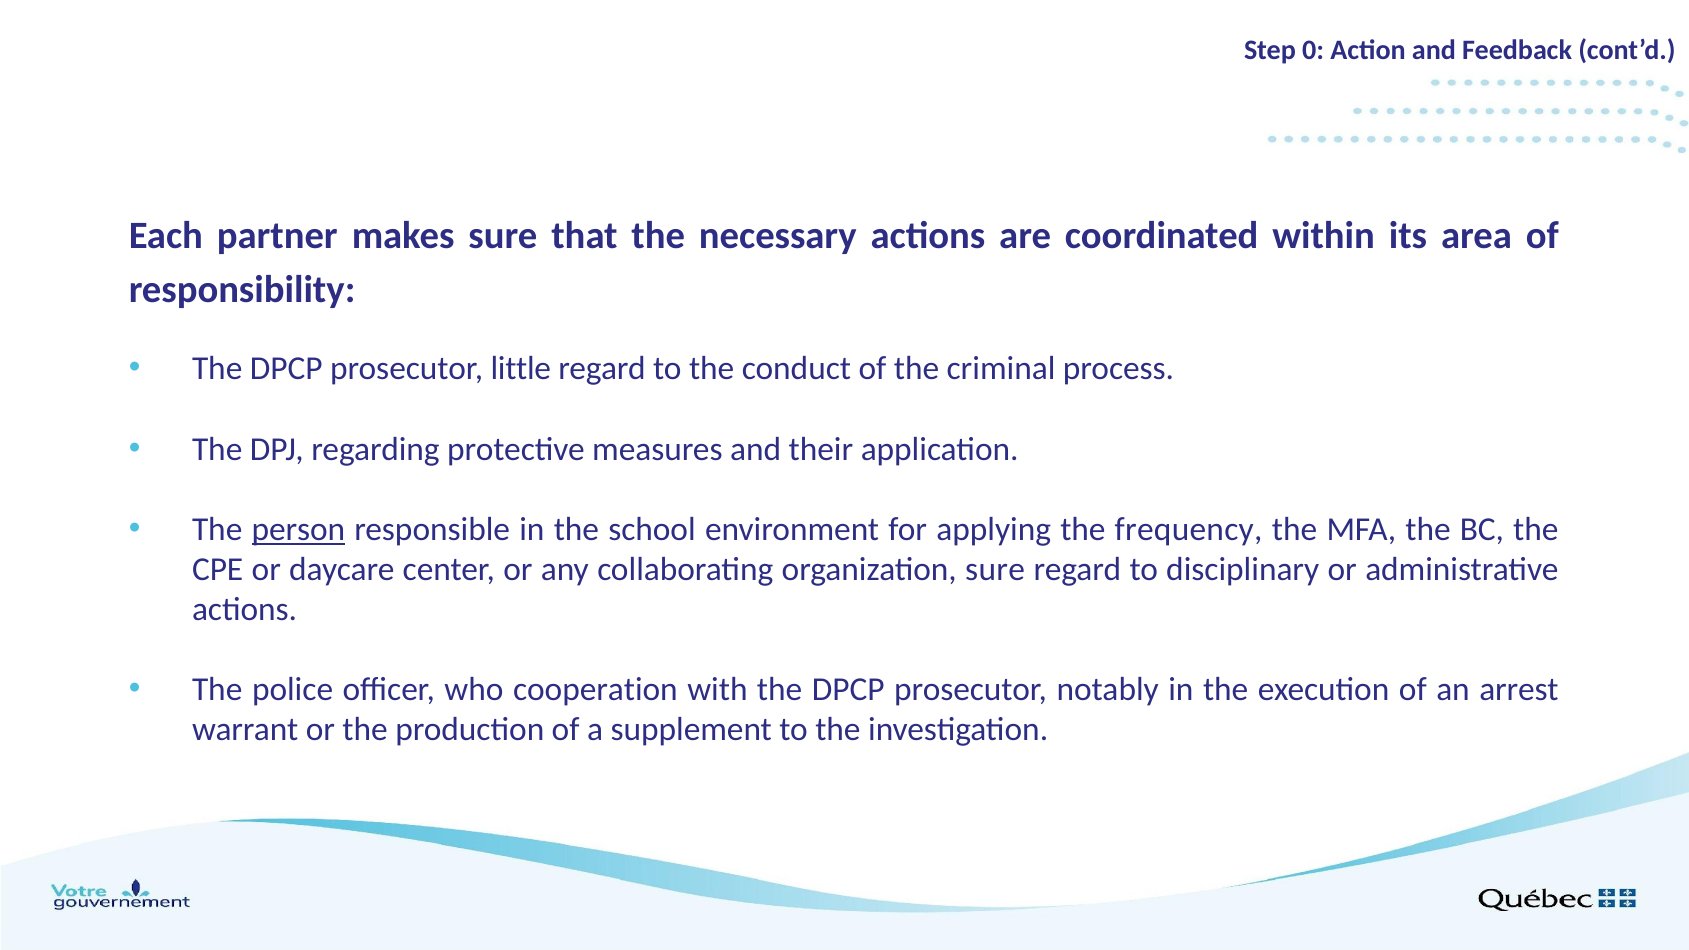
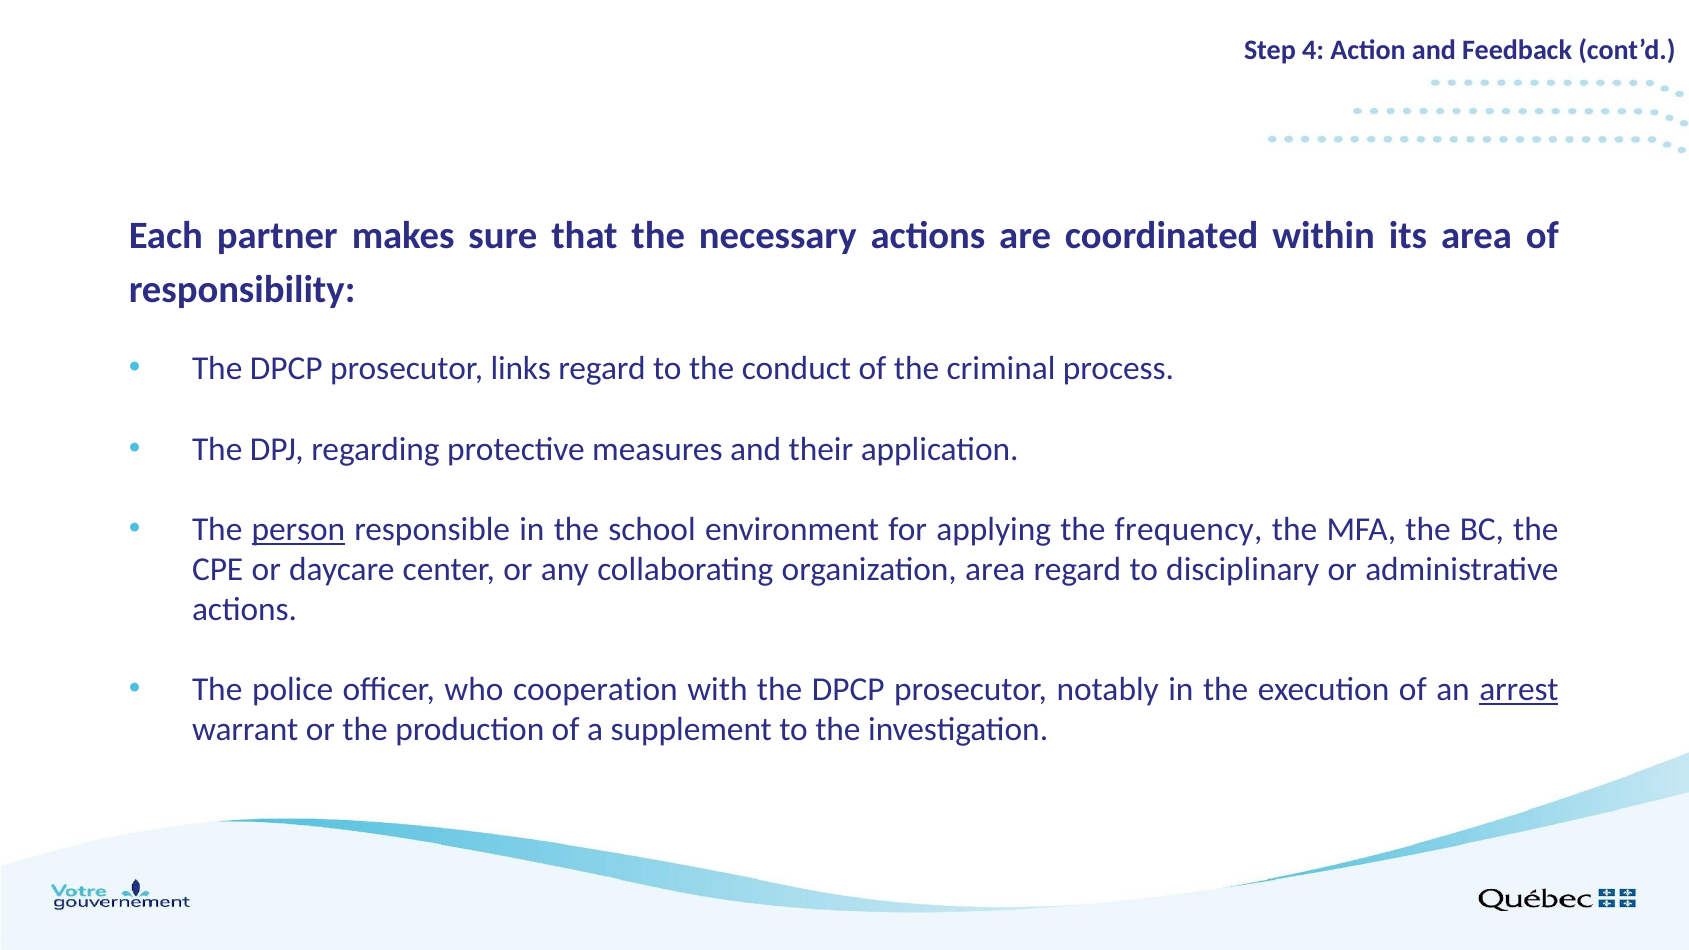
0: 0 -> 4
little: little -> links
organization sure: sure -> area
arrest underline: none -> present
